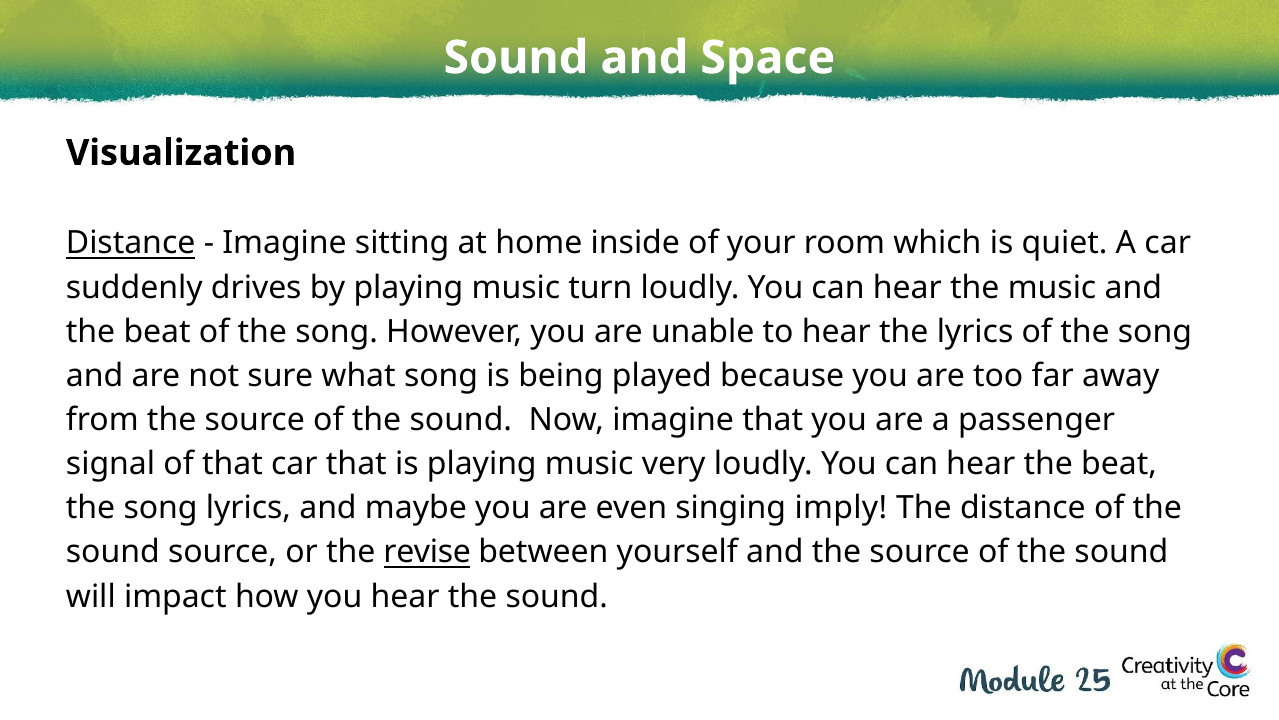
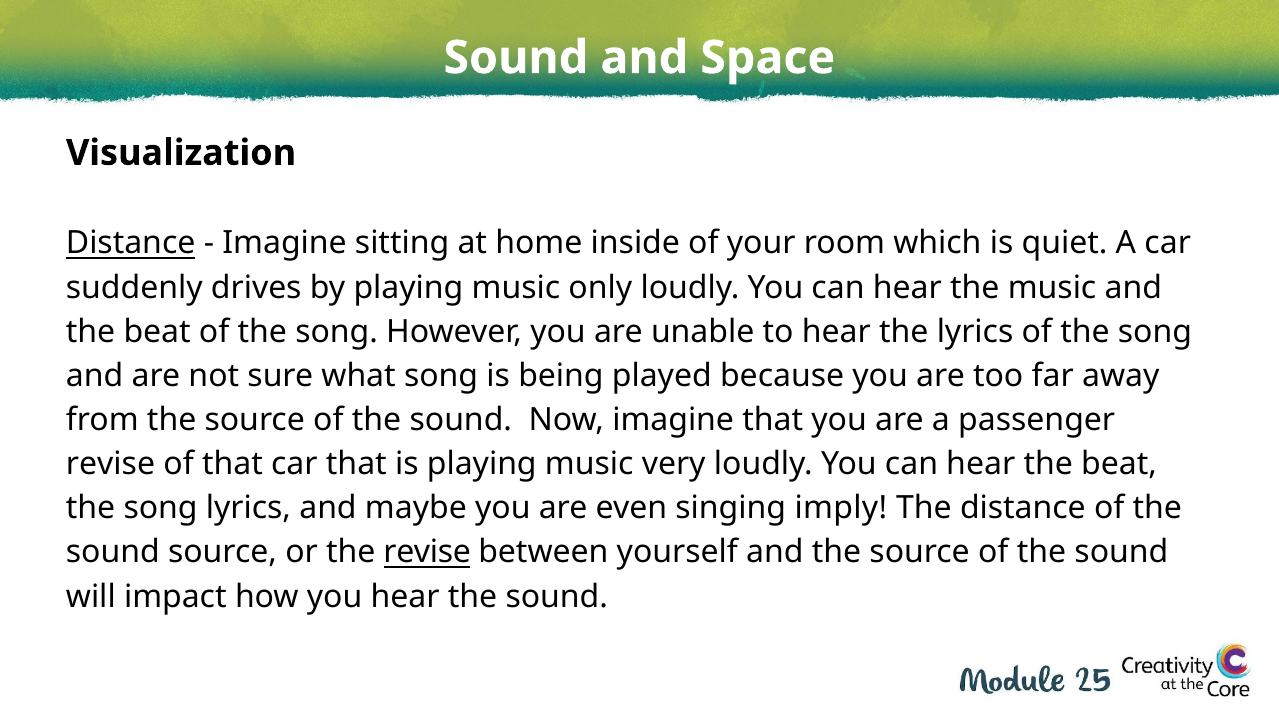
turn: turn -> only
signal at (111, 464): signal -> revise
